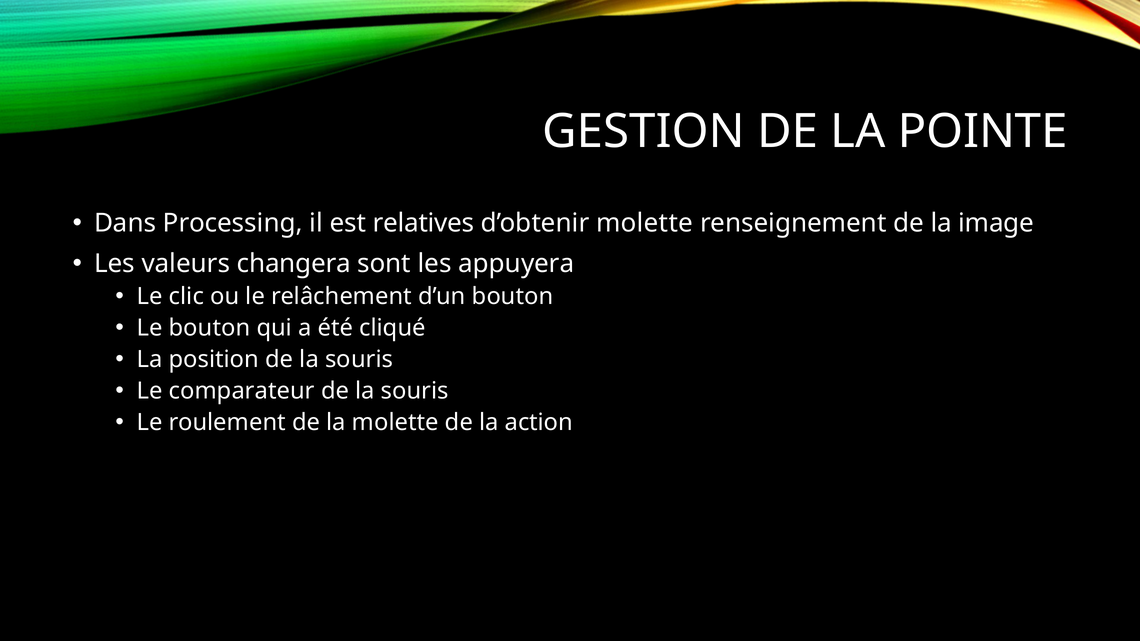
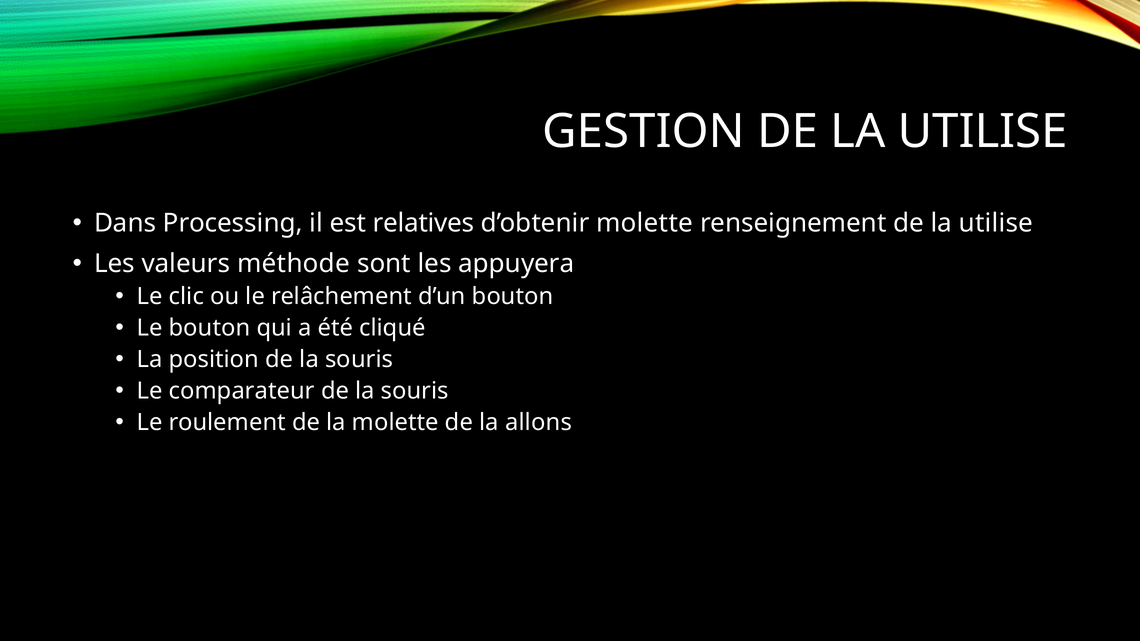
GESTION DE LA POINTE: POINTE -> UTILISE
renseignement de la image: image -> utilise
changera: changera -> méthode
action: action -> allons
